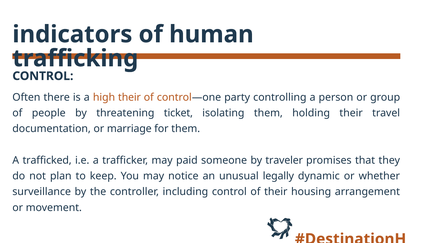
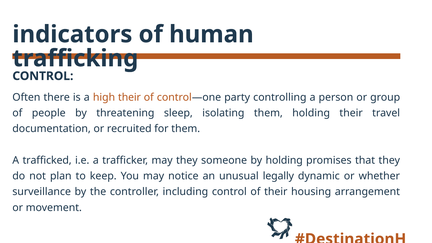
ticket: ticket -> sleep
marriage: marriage -> recruited
may paid: paid -> they
by traveler: traveler -> holding
